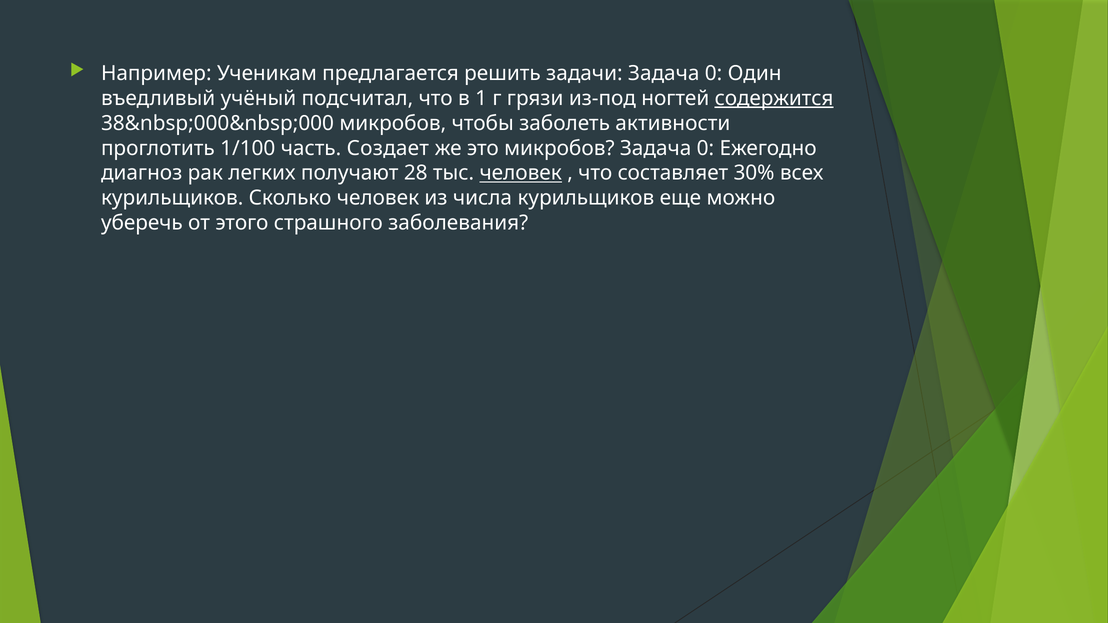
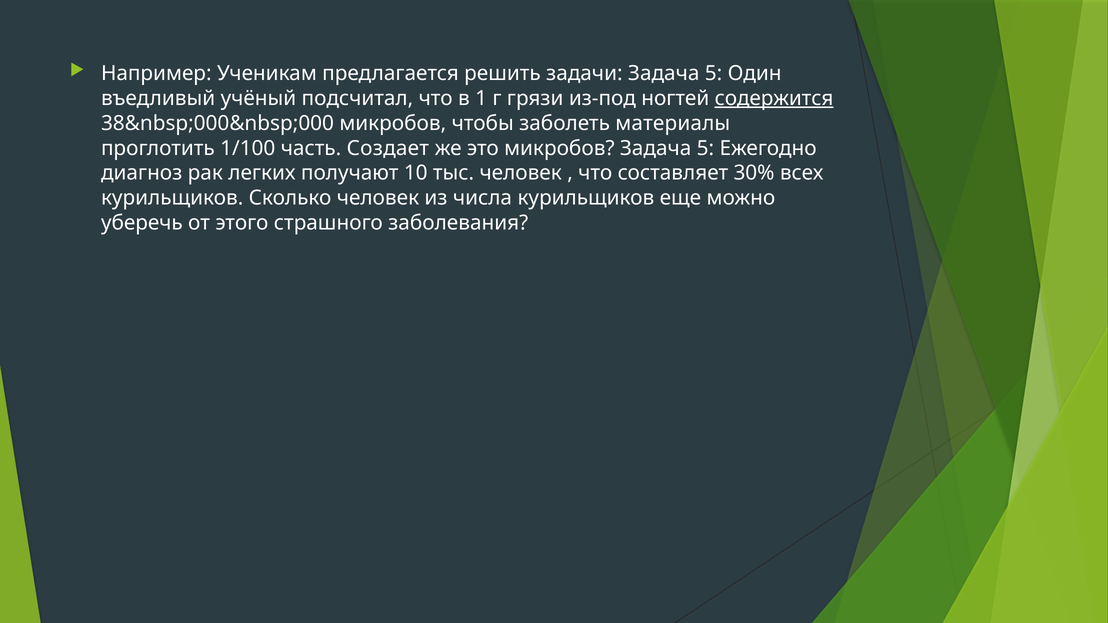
задачи Задача 0: 0 -> 5
активности: активности -> материалы
микробов Задача 0: 0 -> 5
28: 28 -> 10
человек at (521, 173) underline: present -> none
